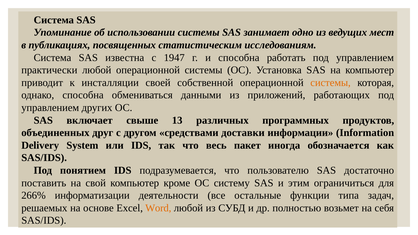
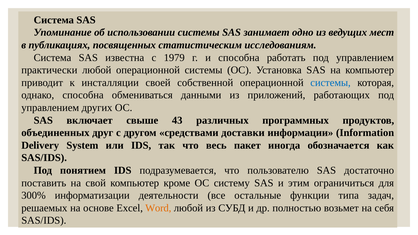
1947: 1947 -> 1979
системы at (331, 83) colour: orange -> blue
13: 13 -> 43
266%: 266% -> 300%
